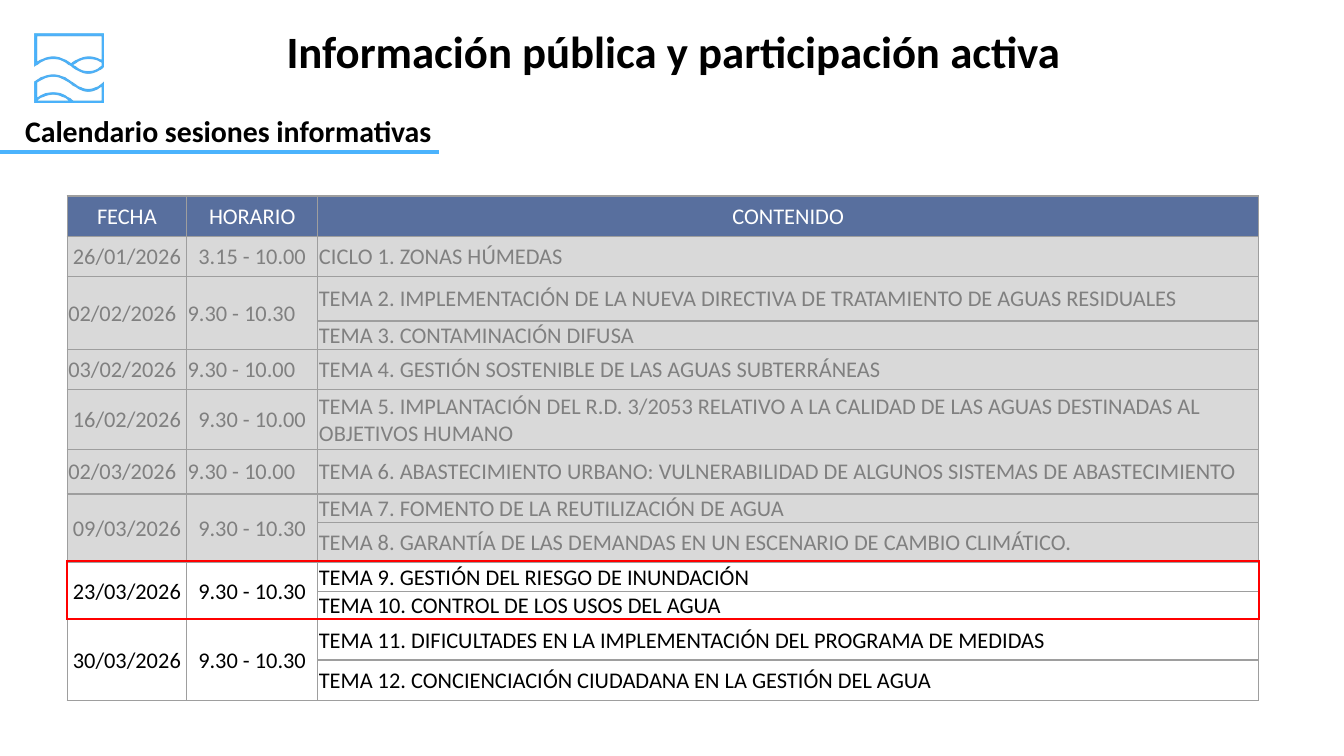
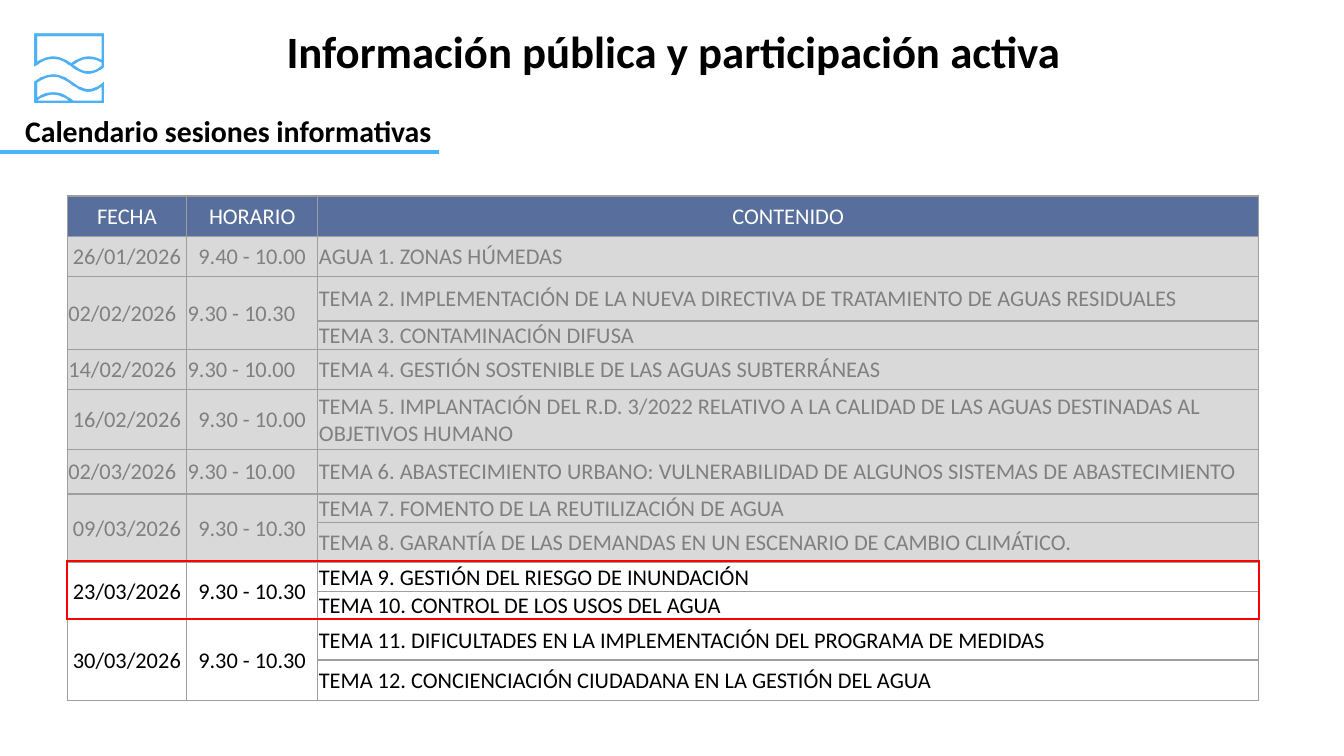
3.15: 3.15 -> 9.40
10.00 CICLO: CICLO -> AGUA
03/02/2026: 03/02/2026 -> 14/02/2026
3/2053: 3/2053 -> 3/2022
